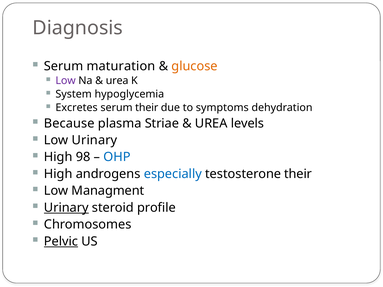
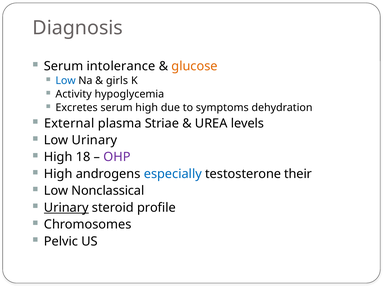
maturation: maturation -> intolerance
Low at (66, 81) colour: purple -> blue
urea at (117, 81): urea -> girls
System: System -> Activity
serum their: their -> high
Because: Because -> External
98: 98 -> 18
OHP colour: blue -> purple
Managment: Managment -> Nonclassical
Pelvic underline: present -> none
